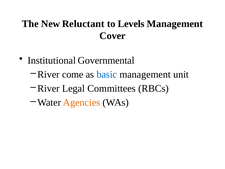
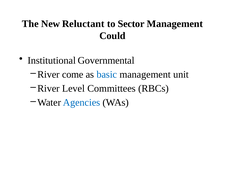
Levels: Levels -> Sector
Cover: Cover -> Could
Legal: Legal -> Level
Agencies colour: orange -> blue
